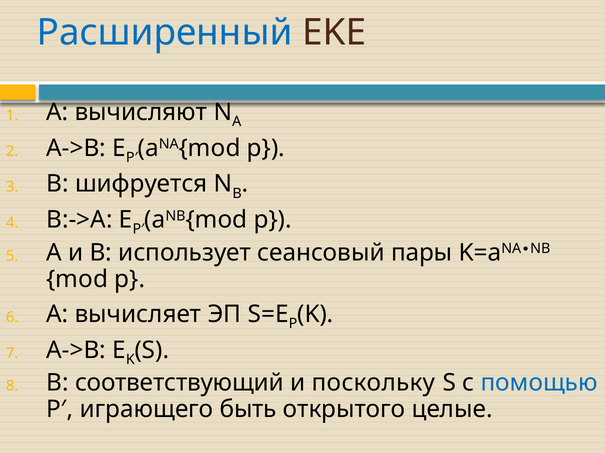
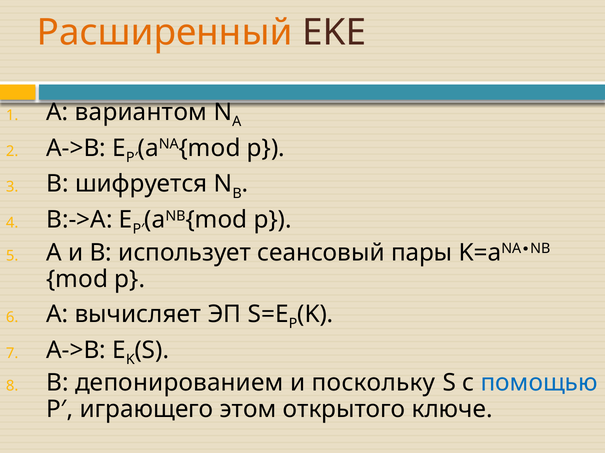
Расширенный colour: blue -> orange
вычисляют: вычисляют -> вариантом
соответствующий: соответствующий -> депонированием
быть: быть -> этом
целые: целые -> ключе
